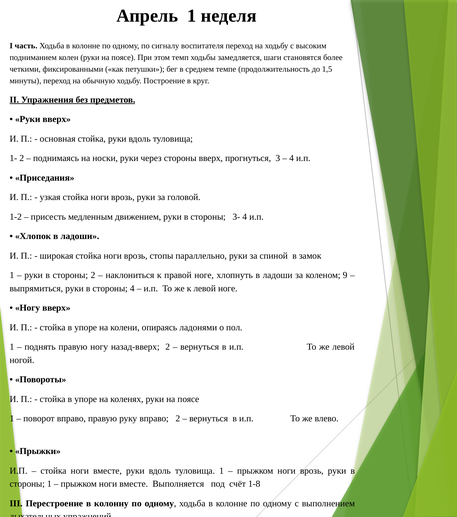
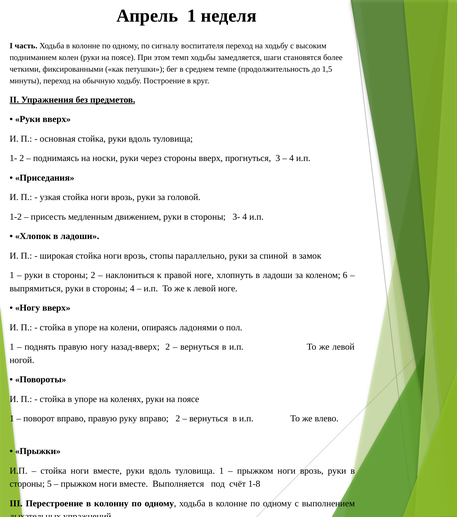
9: 9 -> 6
стороны 1: 1 -> 5
